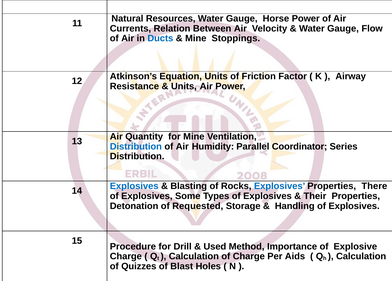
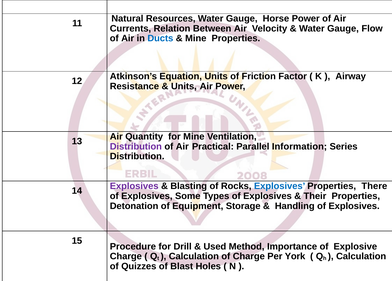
Mine Stoppings: Stoppings -> Properties
Distribution at (136, 147) colour: blue -> purple
Humidity: Humidity -> Practical
Coordinator: Coordinator -> Information
Explosives at (134, 186) colour: blue -> purple
Requested: Requested -> Equipment
Aids: Aids -> York
